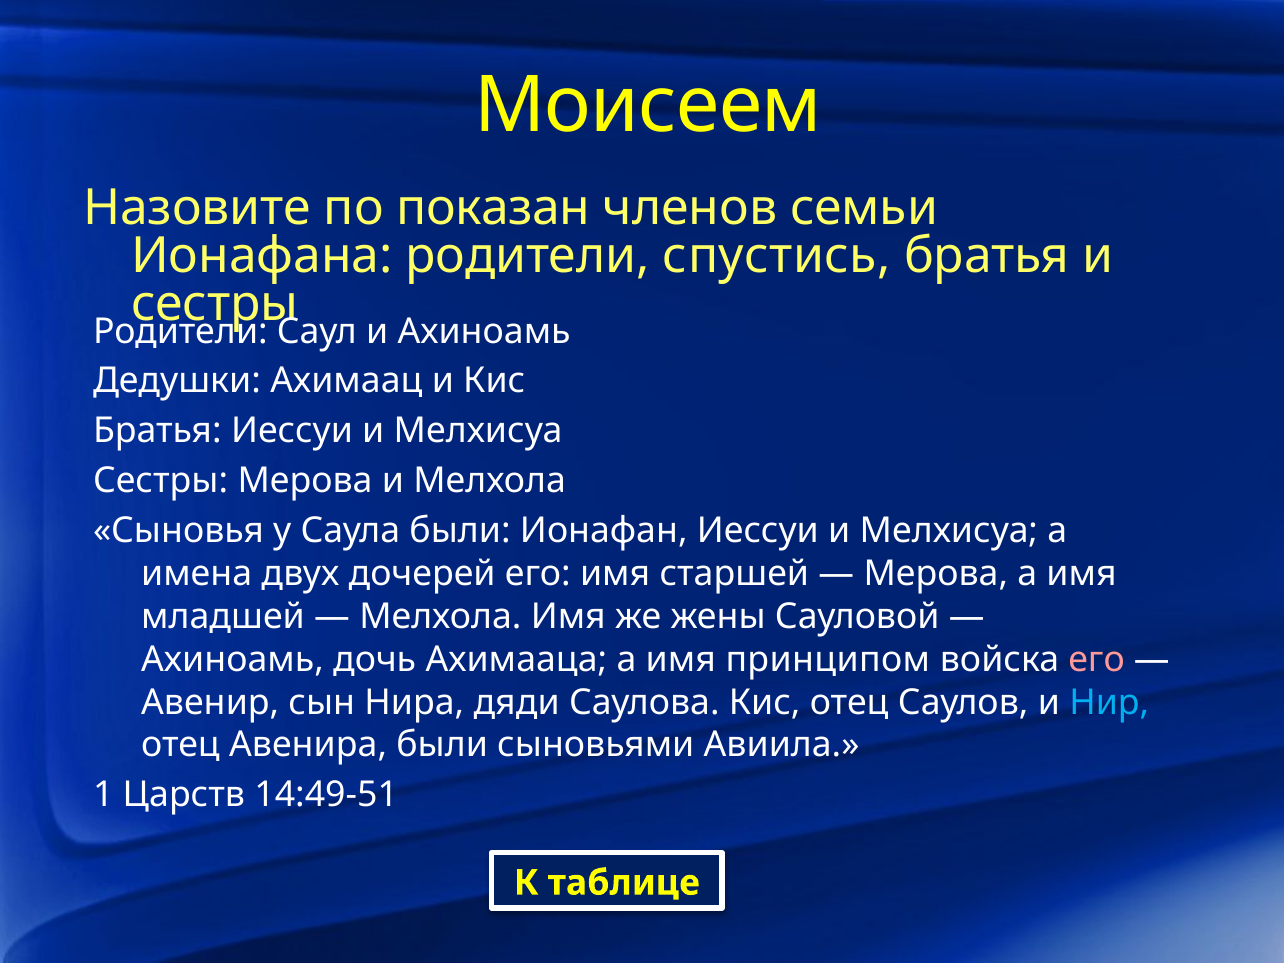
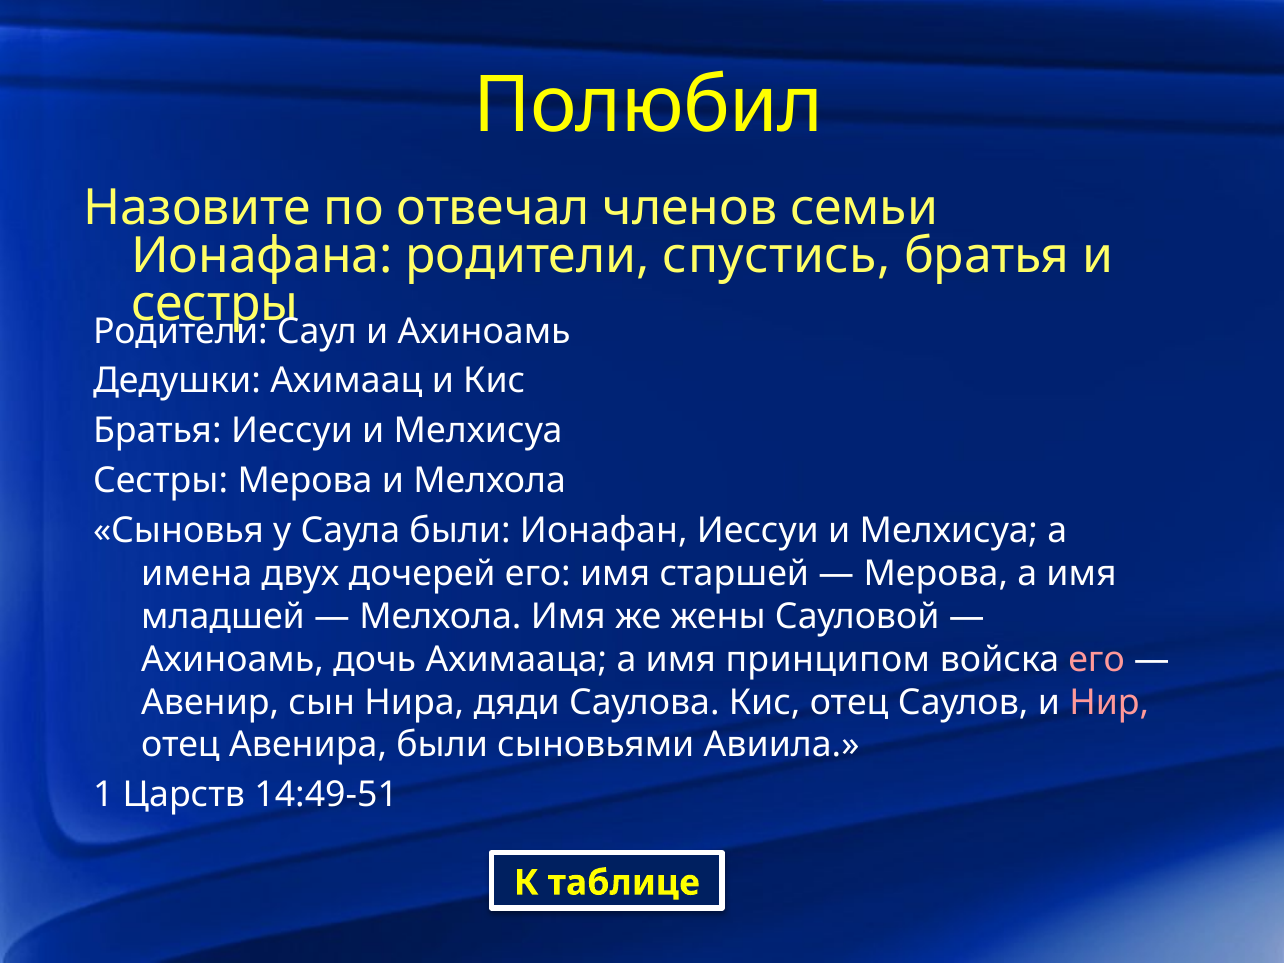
Моисеем: Моисеем -> Полюбил
показан: показан -> отвечал
Нир colour: light blue -> pink
